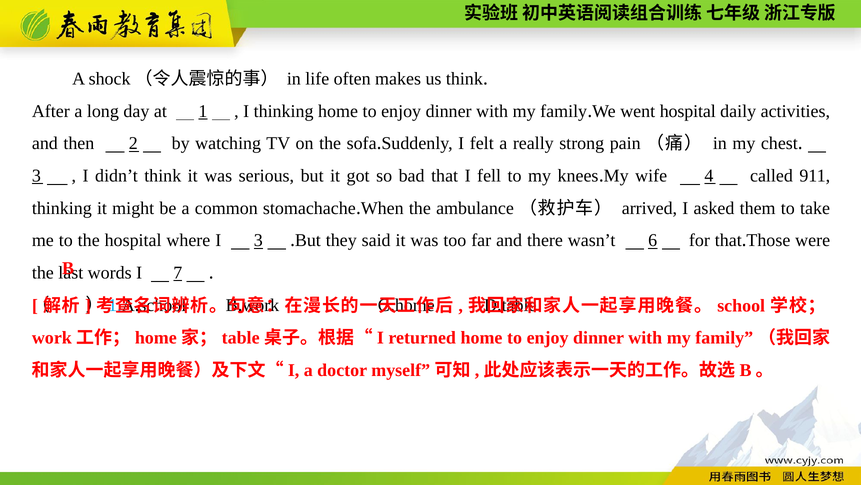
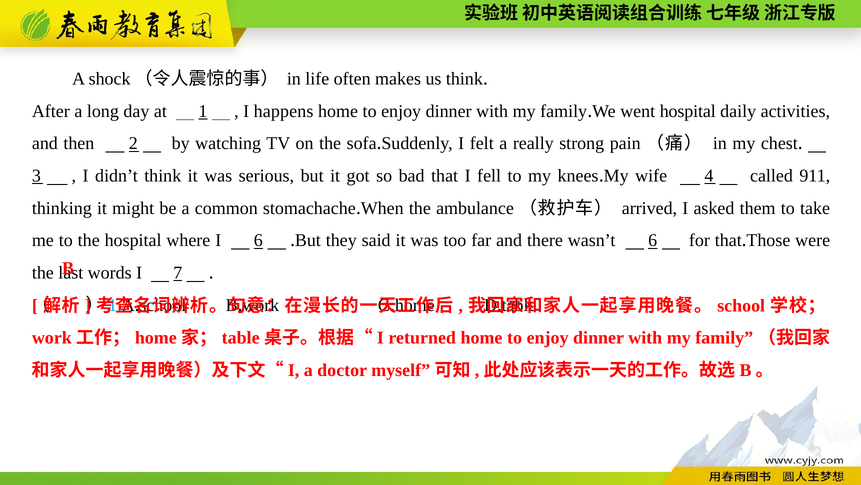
I thinking: thinking -> happens
I 3: 3 -> 6
